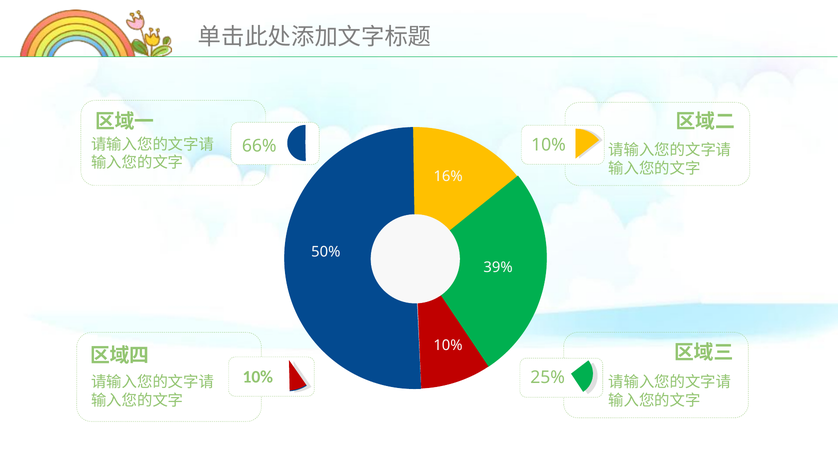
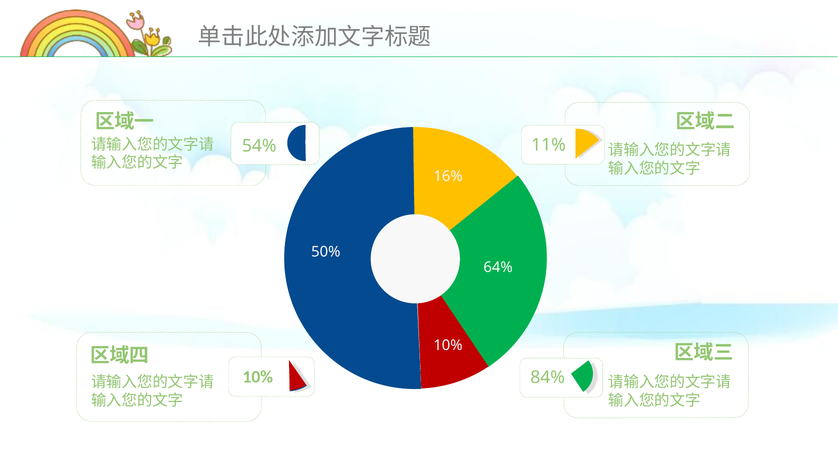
10% at (548, 145): 10% -> 11%
66%: 66% -> 54%
39%: 39% -> 64%
25%: 25% -> 84%
